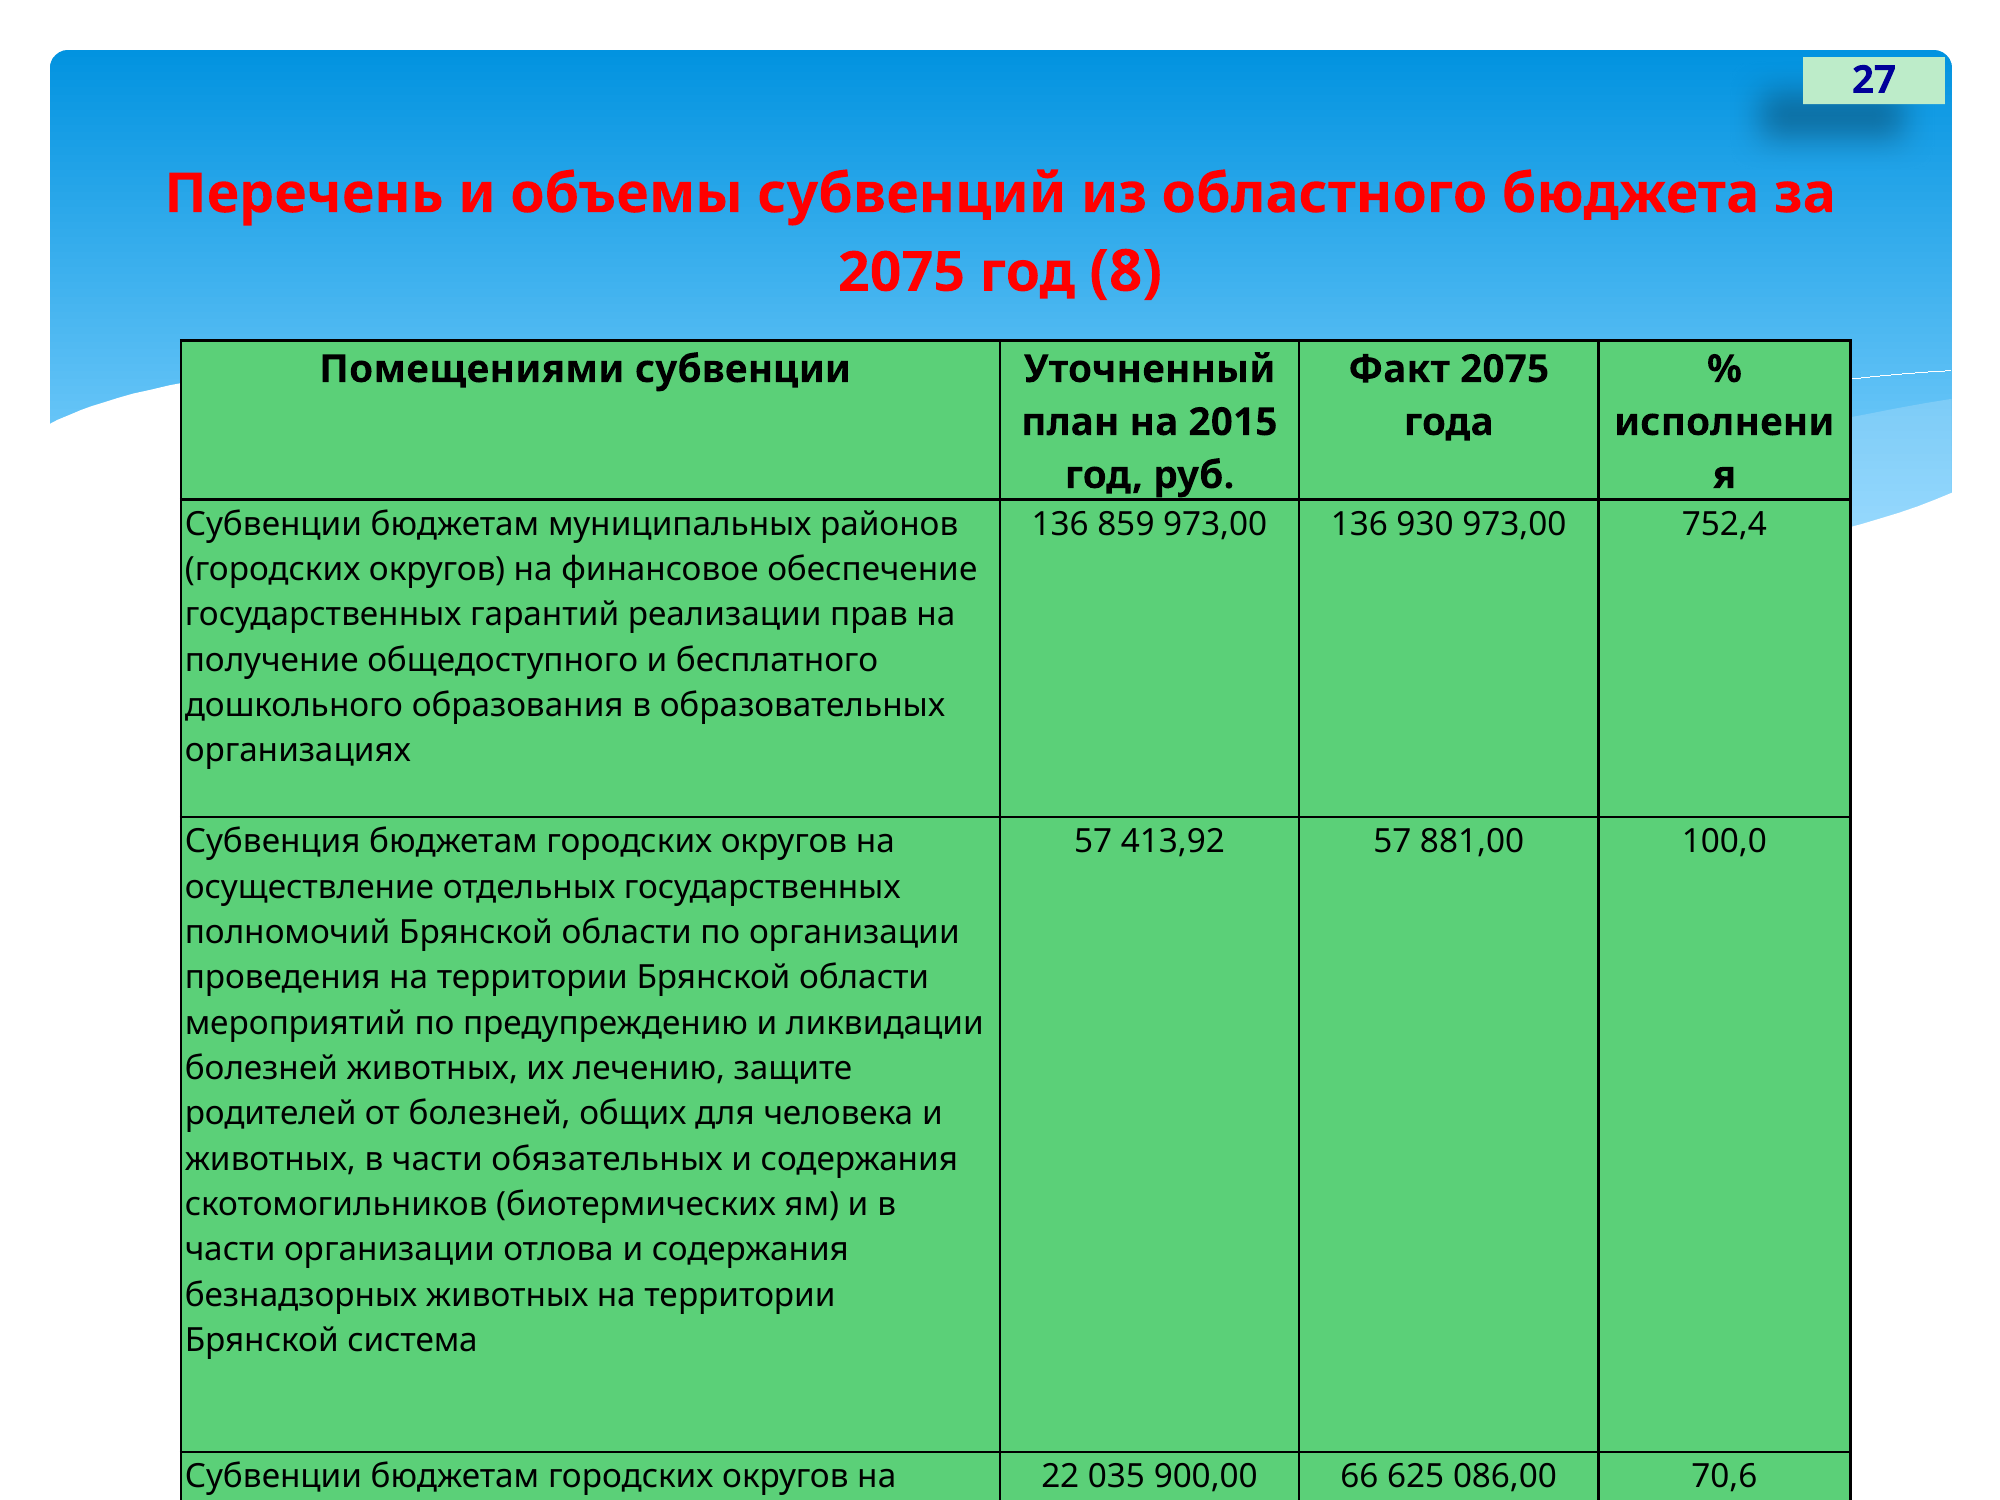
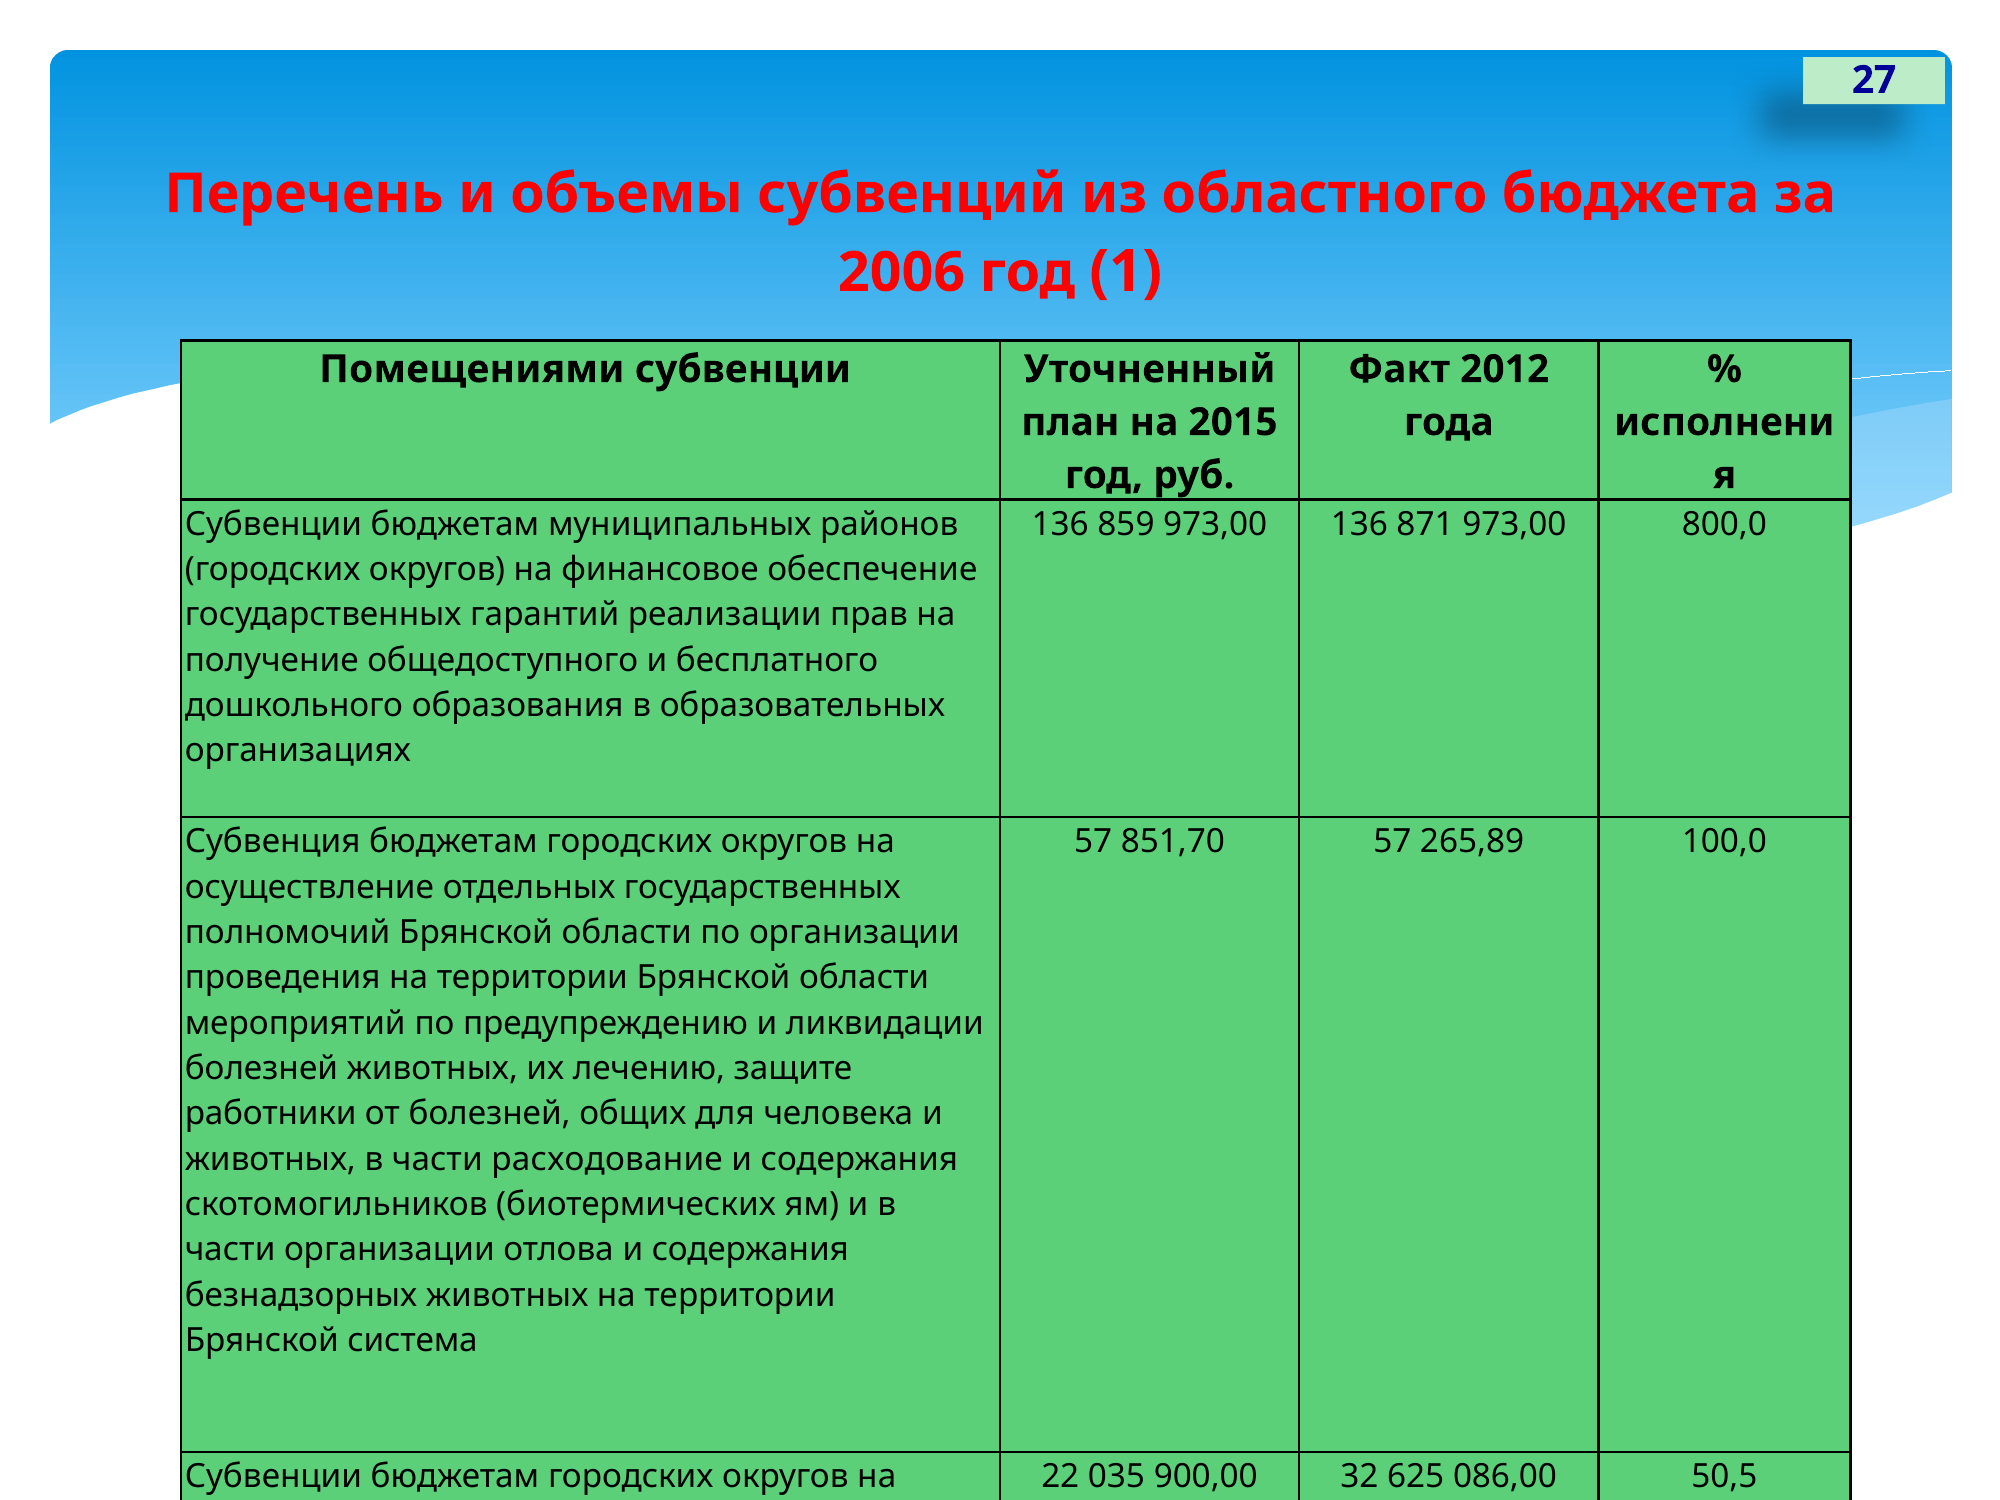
2075 at (902, 273): 2075 -> 2006
8: 8 -> 1
Факт 2075: 2075 -> 2012
930: 930 -> 871
752,4: 752,4 -> 800,0
413,92: 413,92 -> 851,70
881,00: 881,00 -> 265,89
родителей: родителей -> работники
обязательных: обязательных -> расходование
66: 66 -> 32
70,6: 70,6 -> 50,5
